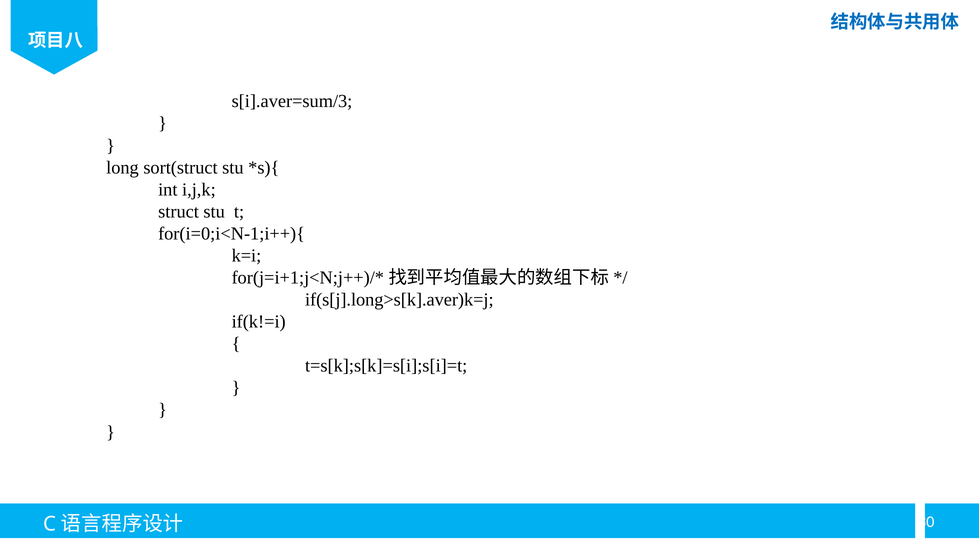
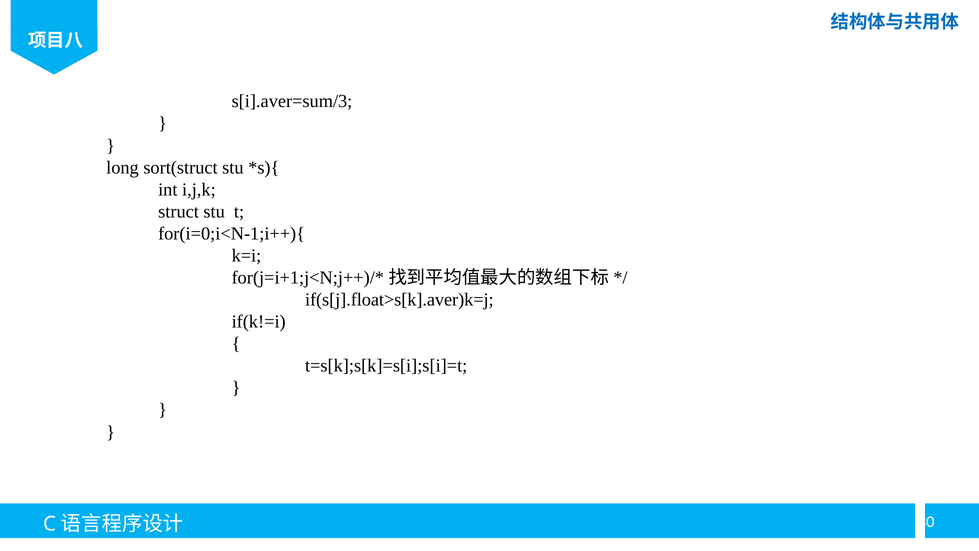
if(s[j].long>s[k].aver)k=j: if(s[j].long>s[k].aver)k=j -> if(s[j].float>s[k].aver)k=j
